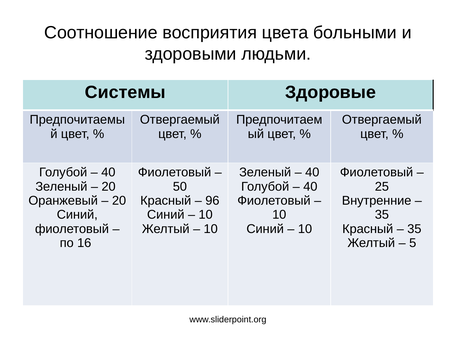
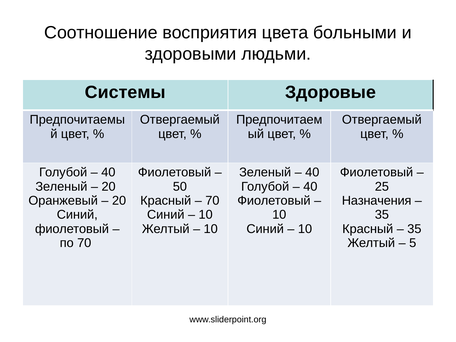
96 at (212, 201): 96 -> 70
Внутренние: Внутренние -> Назначения
по 16: 16 -> 70
